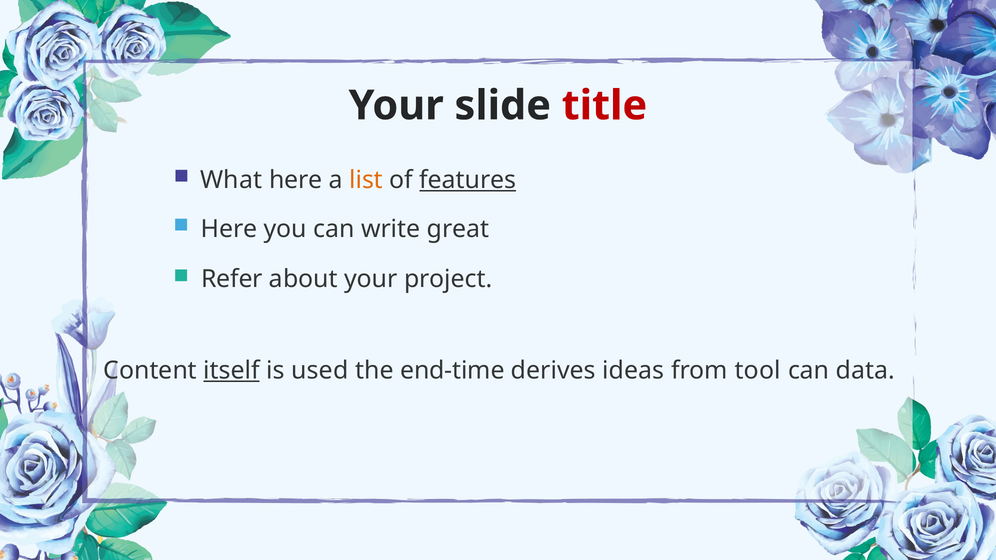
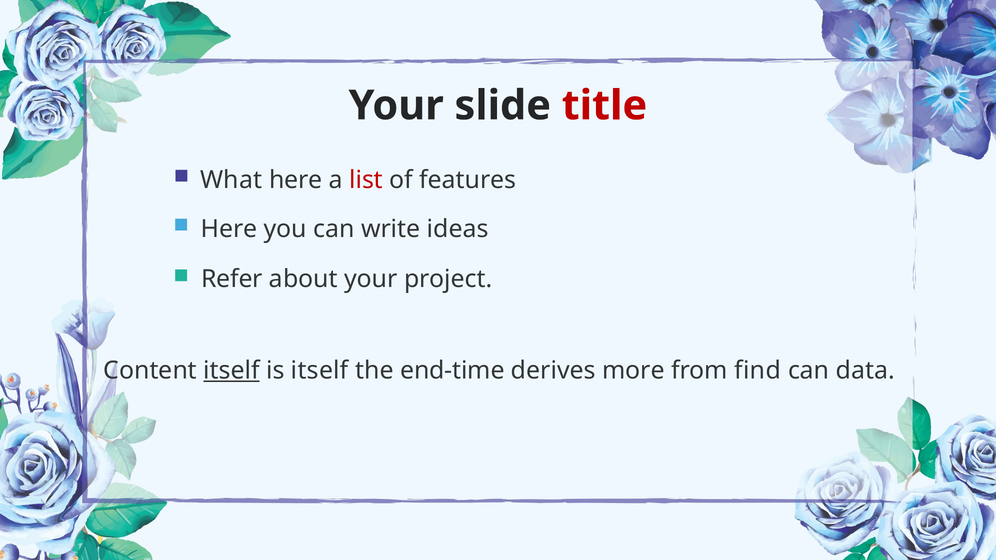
list colour: orange -> red
features underline: present -> none
great: great -> ideas
is used: used -> itself
ideas: ideas -> more
tool: tool -> find
